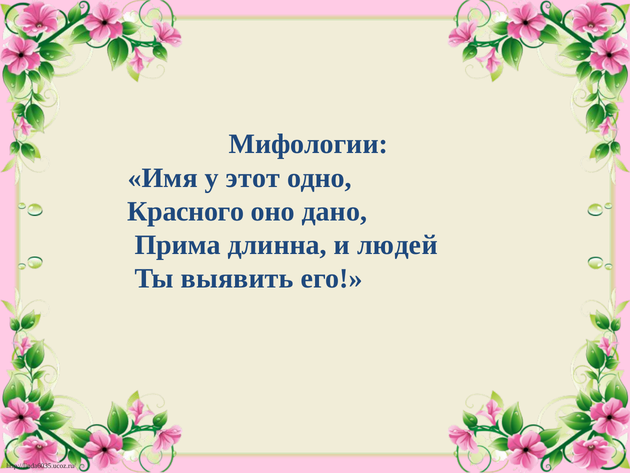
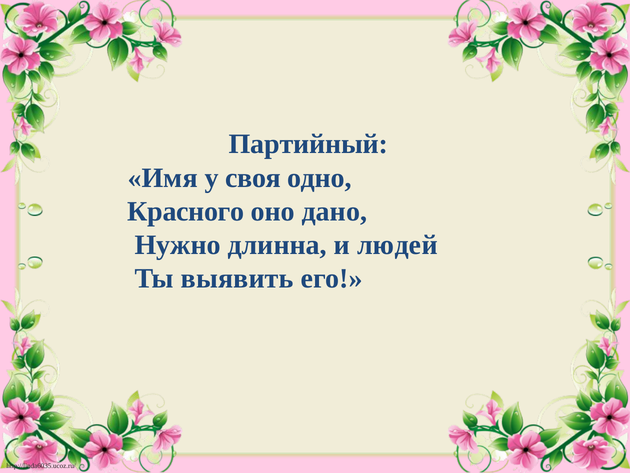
Мифологии: Мифологии -> Партийный
этот: этот -> своя
Прима: Прима -> Нужно
